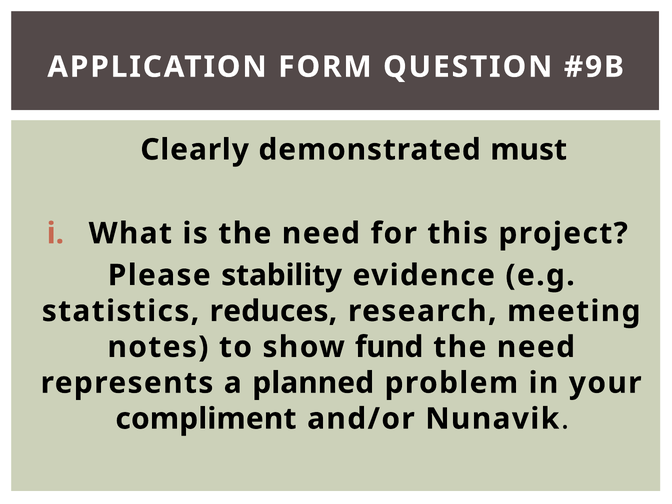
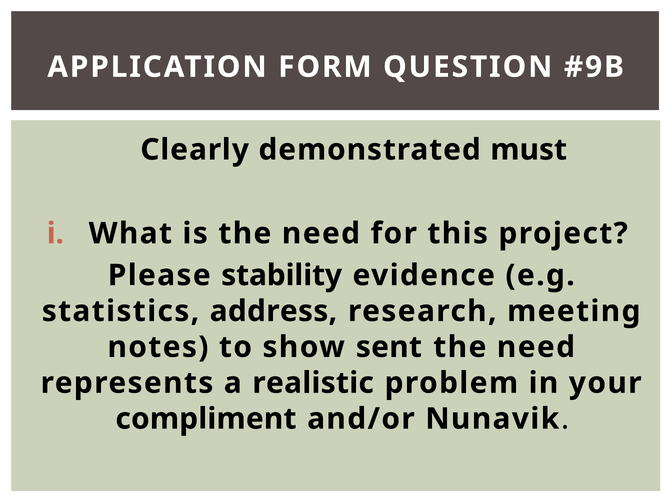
reduces: reduces -> address
fund: fund -> sent
planned: planned -> realistic
